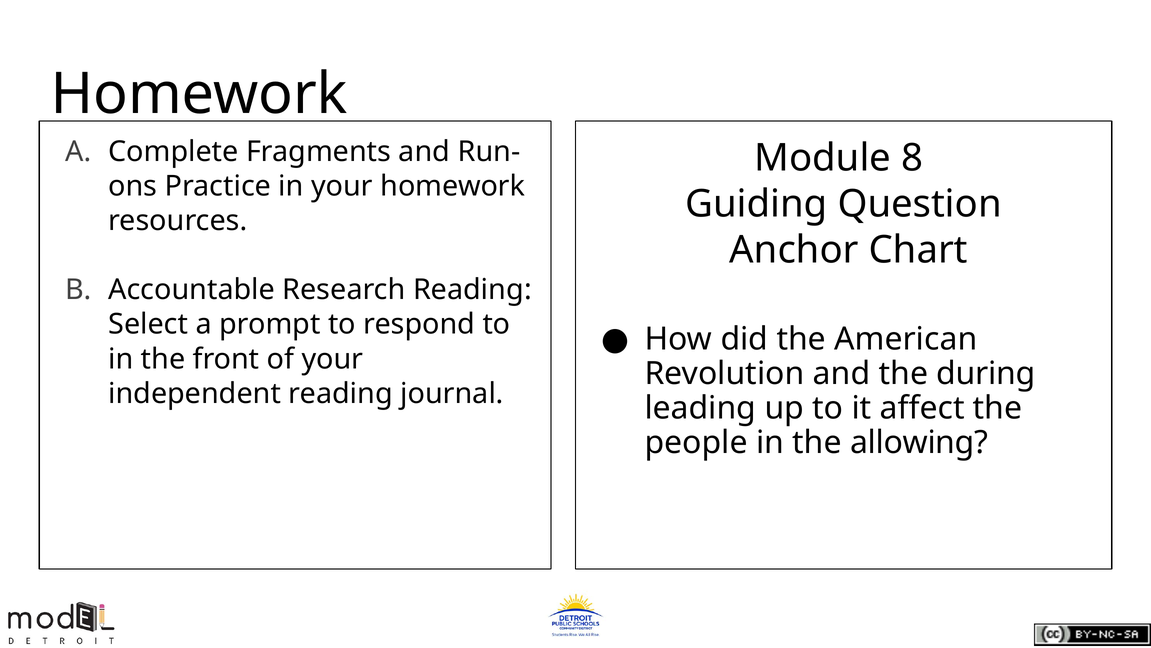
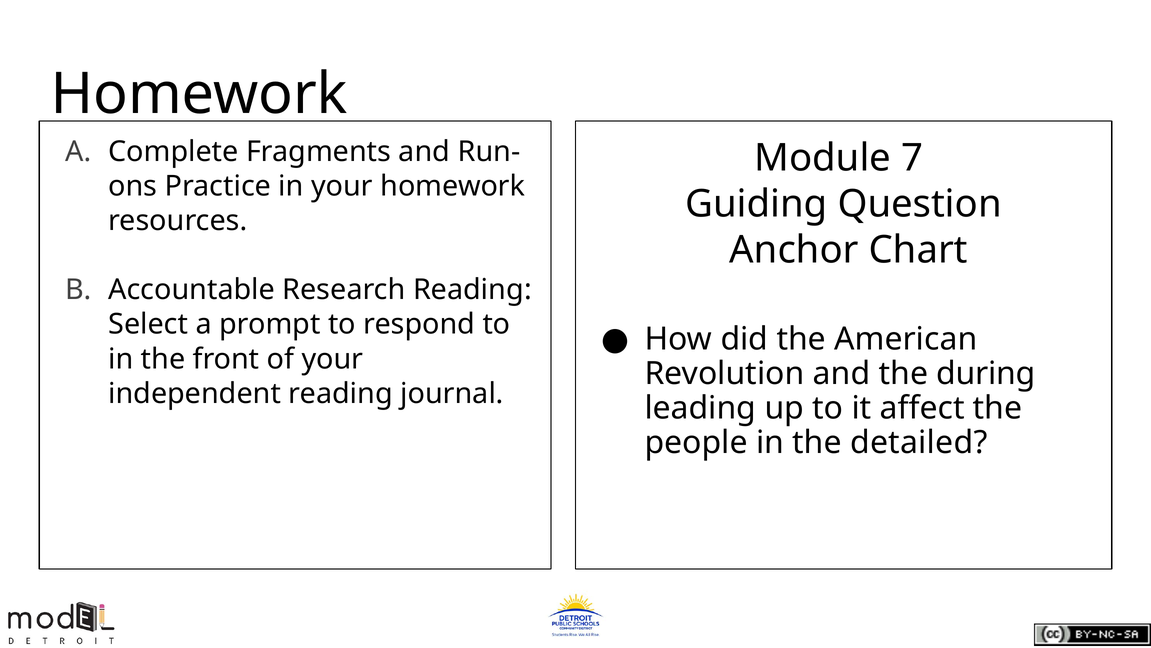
8: 8 -> 7
allowing: allowing -> detailed
